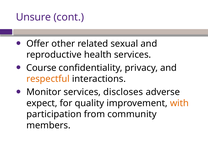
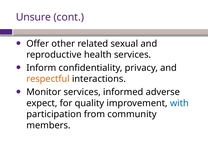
Course: Course -> Inform
discloses: discloses -> informed
with colour: orange -> blue
